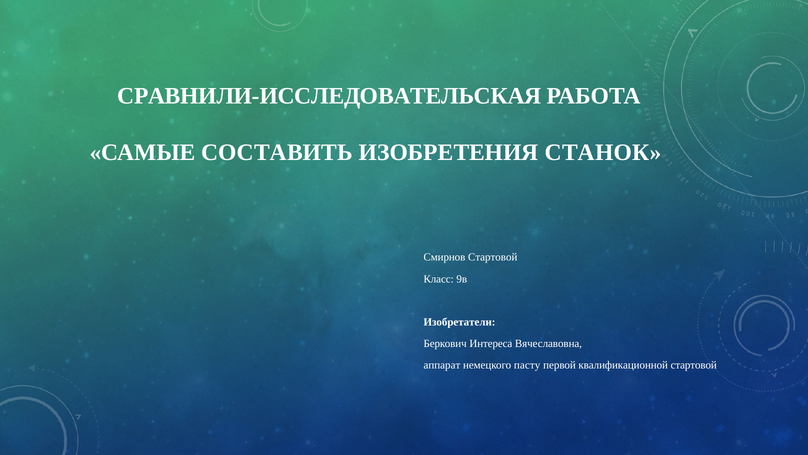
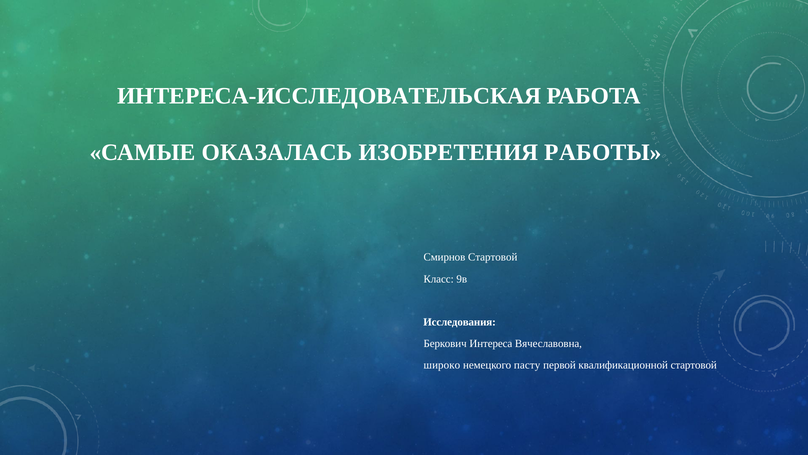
СРАВНИЛИ-ИССЛЕДОВАТЕЛЬСКАЯ: СРАВНИЛИ-ИССЛЕДОВАТЕЛЬСКАЯ -> ИНТЕРЕСА-ИССЛЕДОВАТЕЛЬСКАЯ
СОСТАВИТЬ: СОСТАВИТЬ -> ОКАЗАЛАСЬ
СТАНОК: СТАНОК -> РАБОТЫ
Изобретатели: Изобретатели -> Исследования
аппарат: аппарат -> широко
